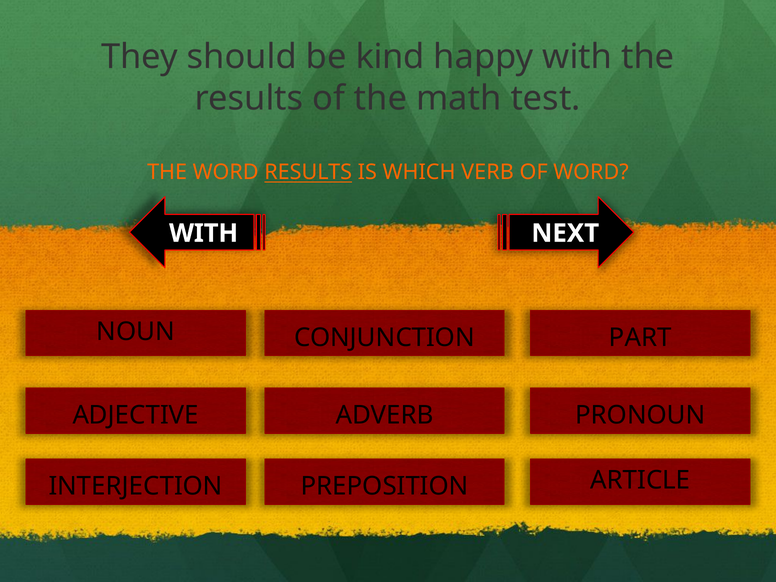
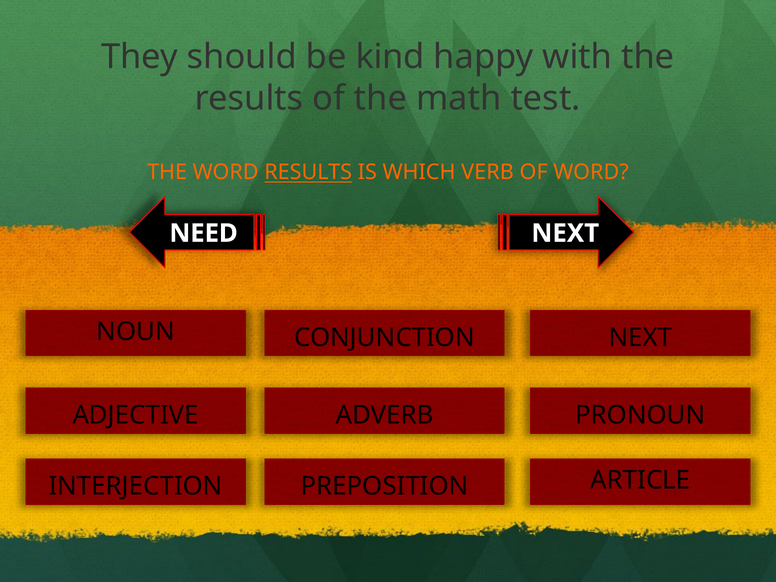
WITH at (204, 233): WITH -> NEED
PART at (640, 338): PART -> NEXT
